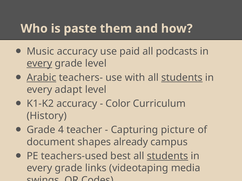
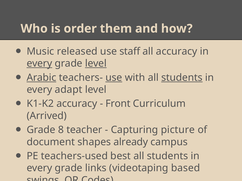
paste: paste -> order
Music accuracy: accuracy -> released
paid: paid -> staff
all podcasts: podcasts -> accuracy
level at (96, 64) underline: none -> present
use at (114, 78) underline: none -> present
Color: Color -> Front
History: History -> Arrived
4: 4 -> 8
students at (167, 156) underline: present -> none
media: media -> based
